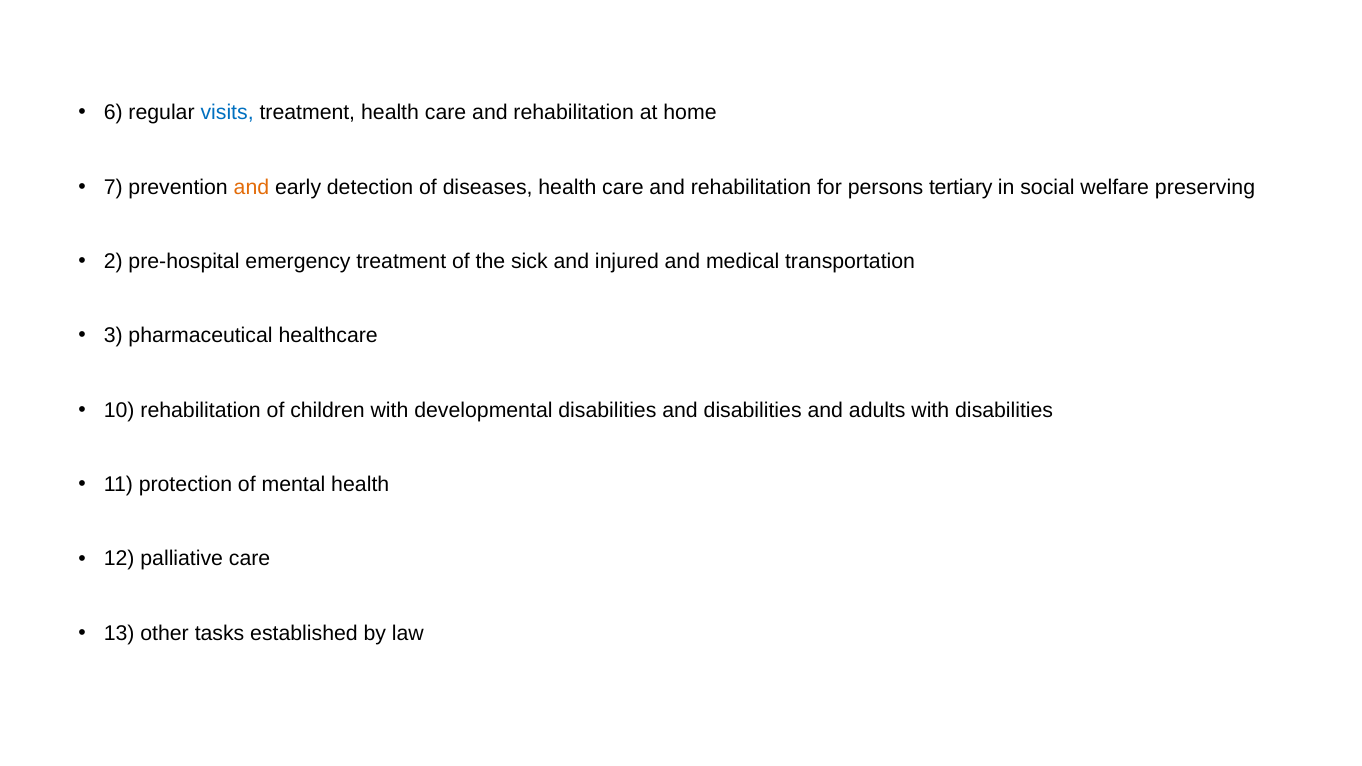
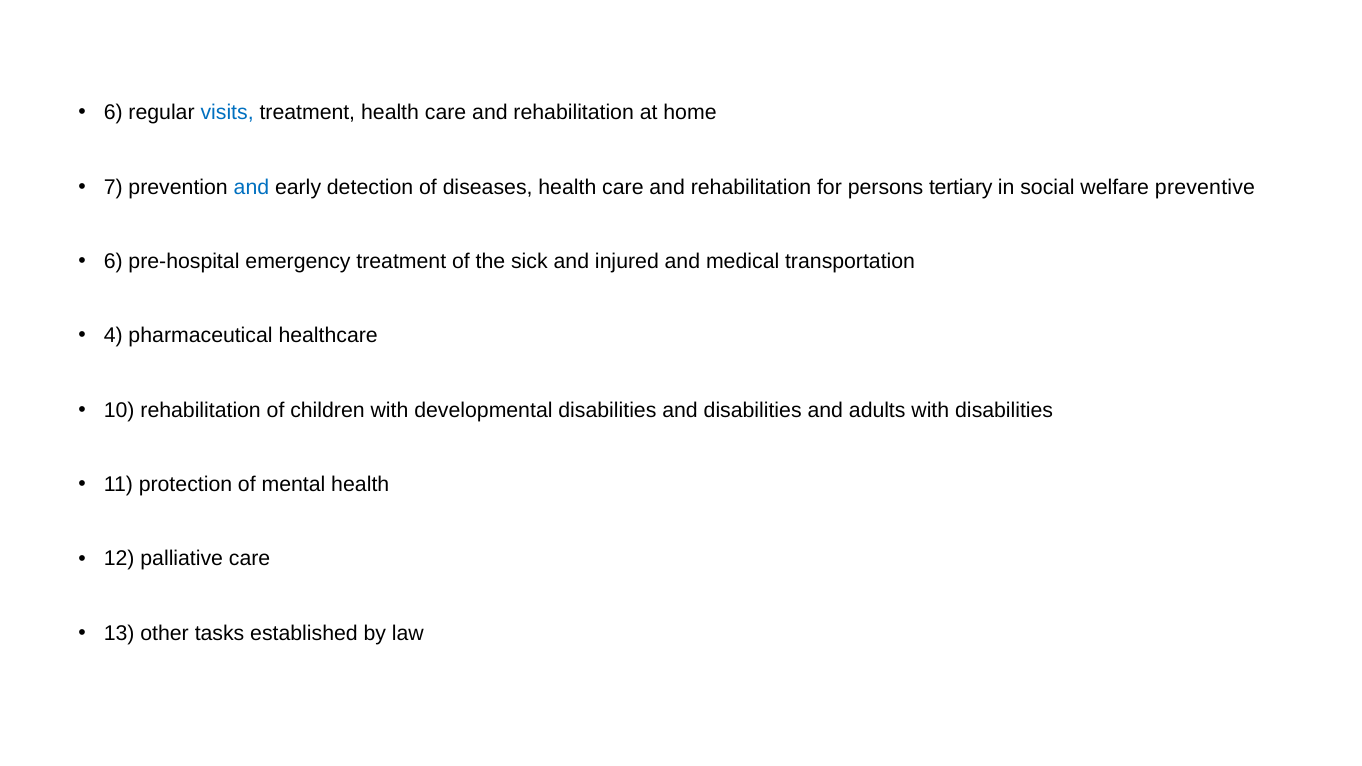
and at (251, 187) colour: orange -> blue
preserving: preserving -> preventive
2 at (113, 262): 2 -> 6
3: 3 -> 4
